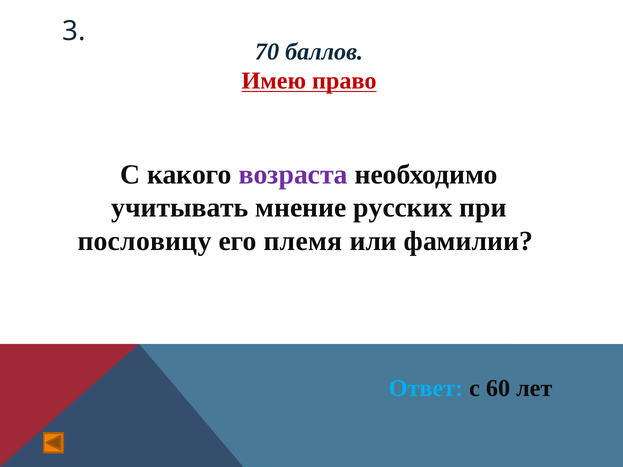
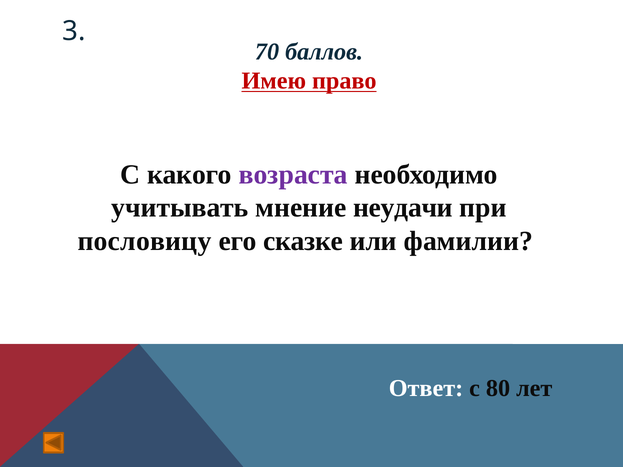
русских: русских -> неудачи
племя: племя -> сказке
Ответ colour: light blue -> white
60: 60 -> 80
